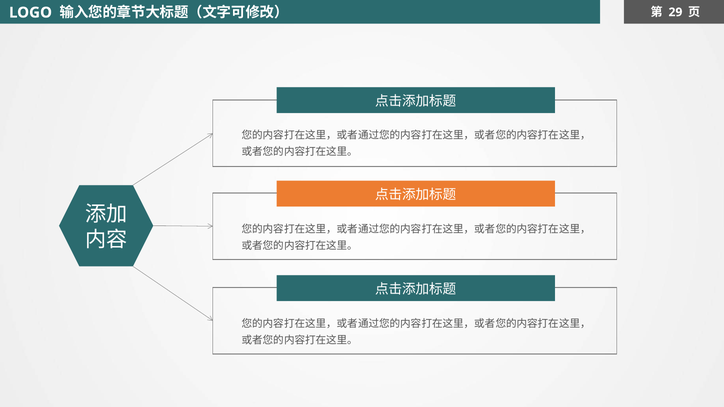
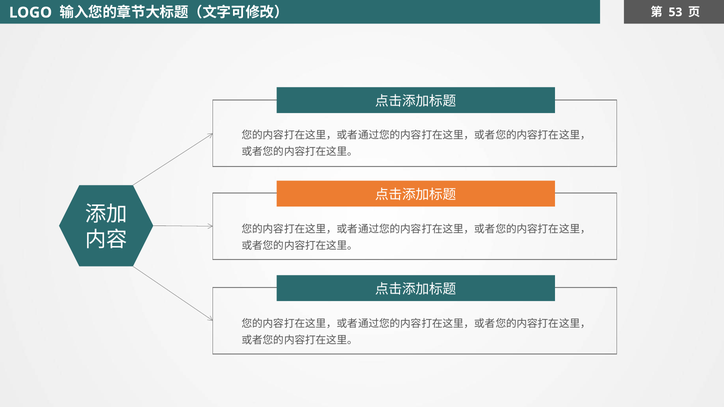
29: 29 -> 53
